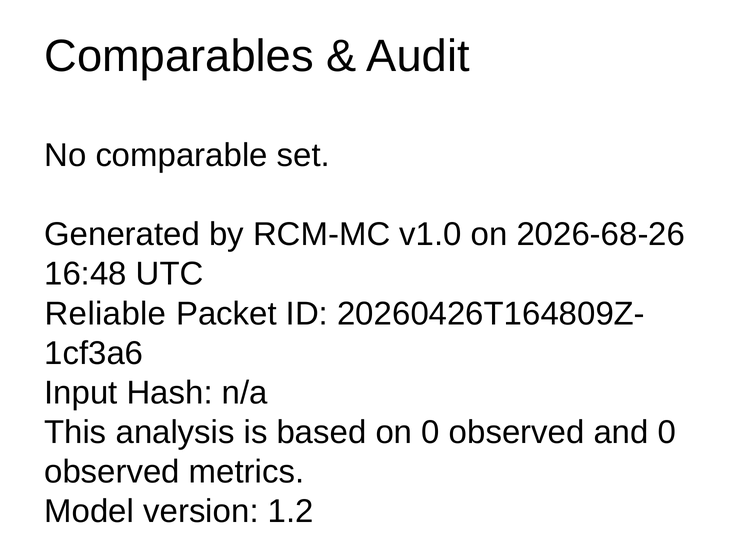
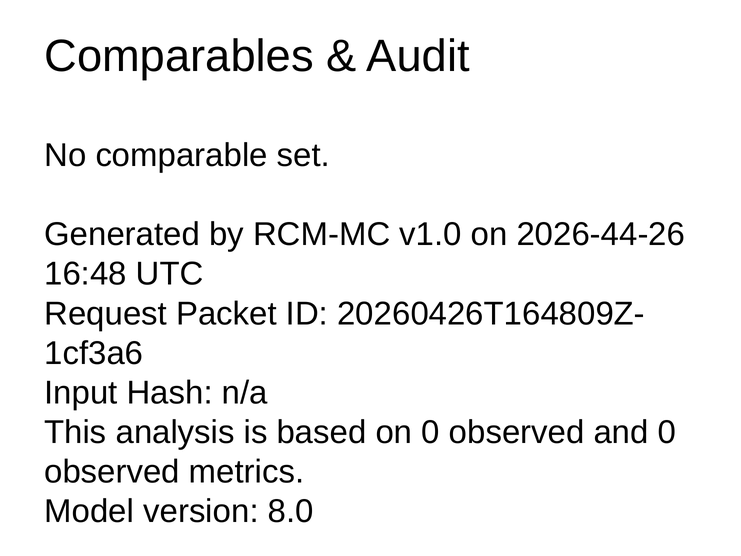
2026-68-26: 2026-68-26 -> 2026-44-26
Reliable: Reliable -> Request
1.2: 1.2 -> 8.0
